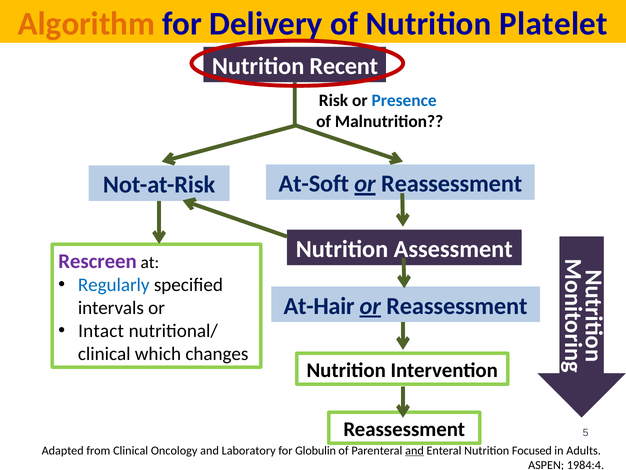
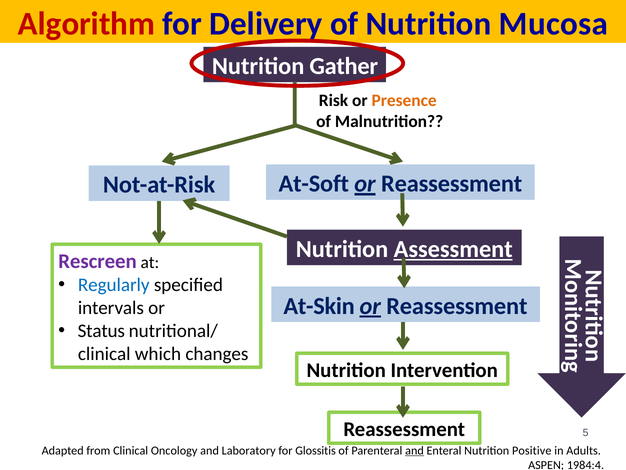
Algorithm colour: orange -> red
Platelet: Platelet -> Mucosa
Recent: Recent -> Gather
Presence colour: blue -> orange
Assessment underline: none -> present
At-Hair: At-Hair -> At-Skin
Intact: Intact -> Status
Globulin: Globulin -> Glossitis
Focused: Focused -> Positive
